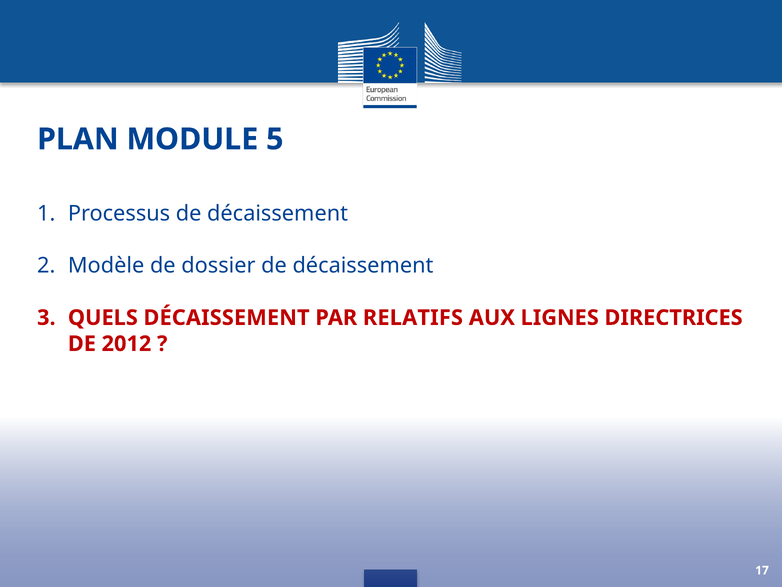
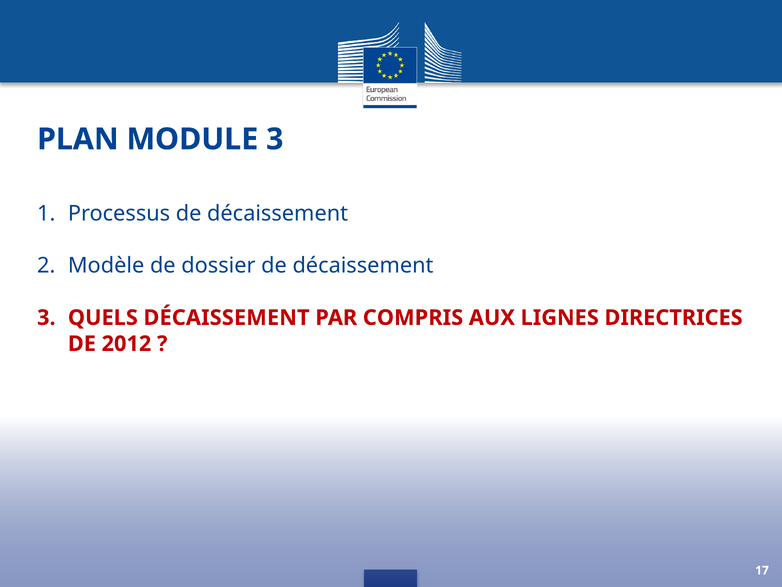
MODULE 5: 5 -> 3
RELATIFS: RELATIFS -> COMPRIS
